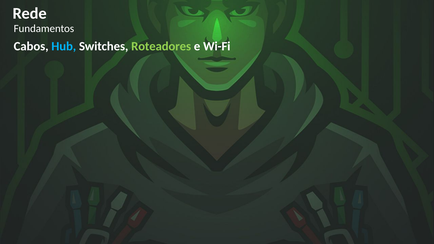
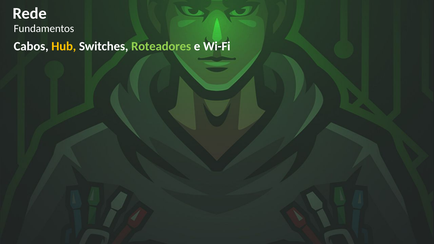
Hub colour: light blue -> yellow
